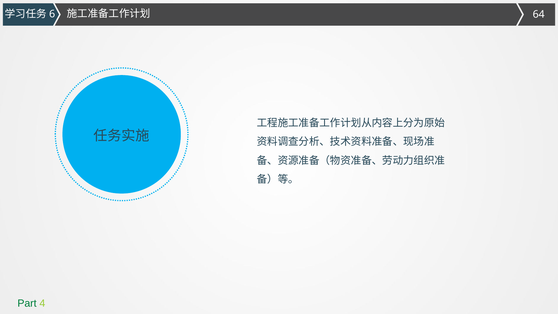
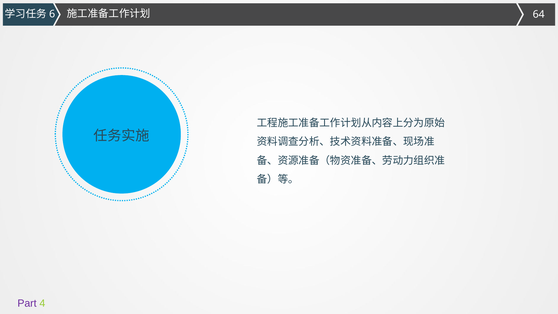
Part colour: green -> purple
